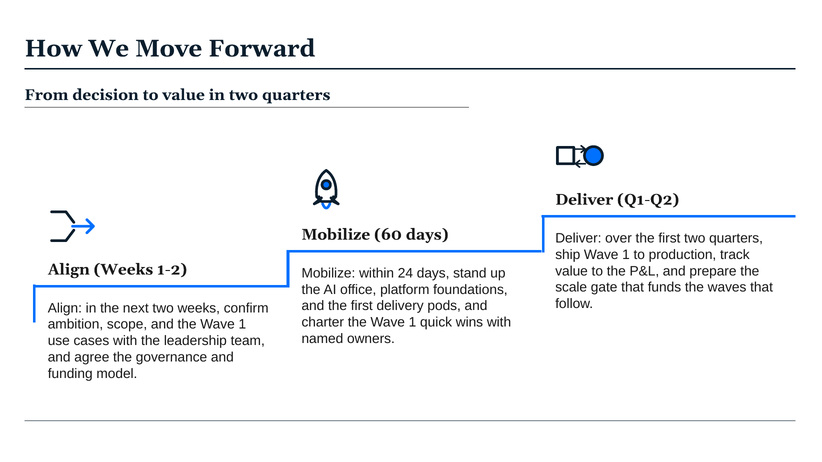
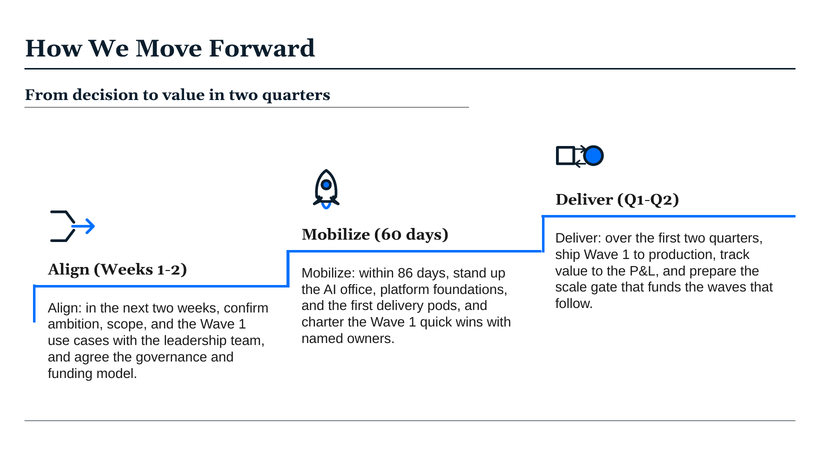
24: 24 -> 86
